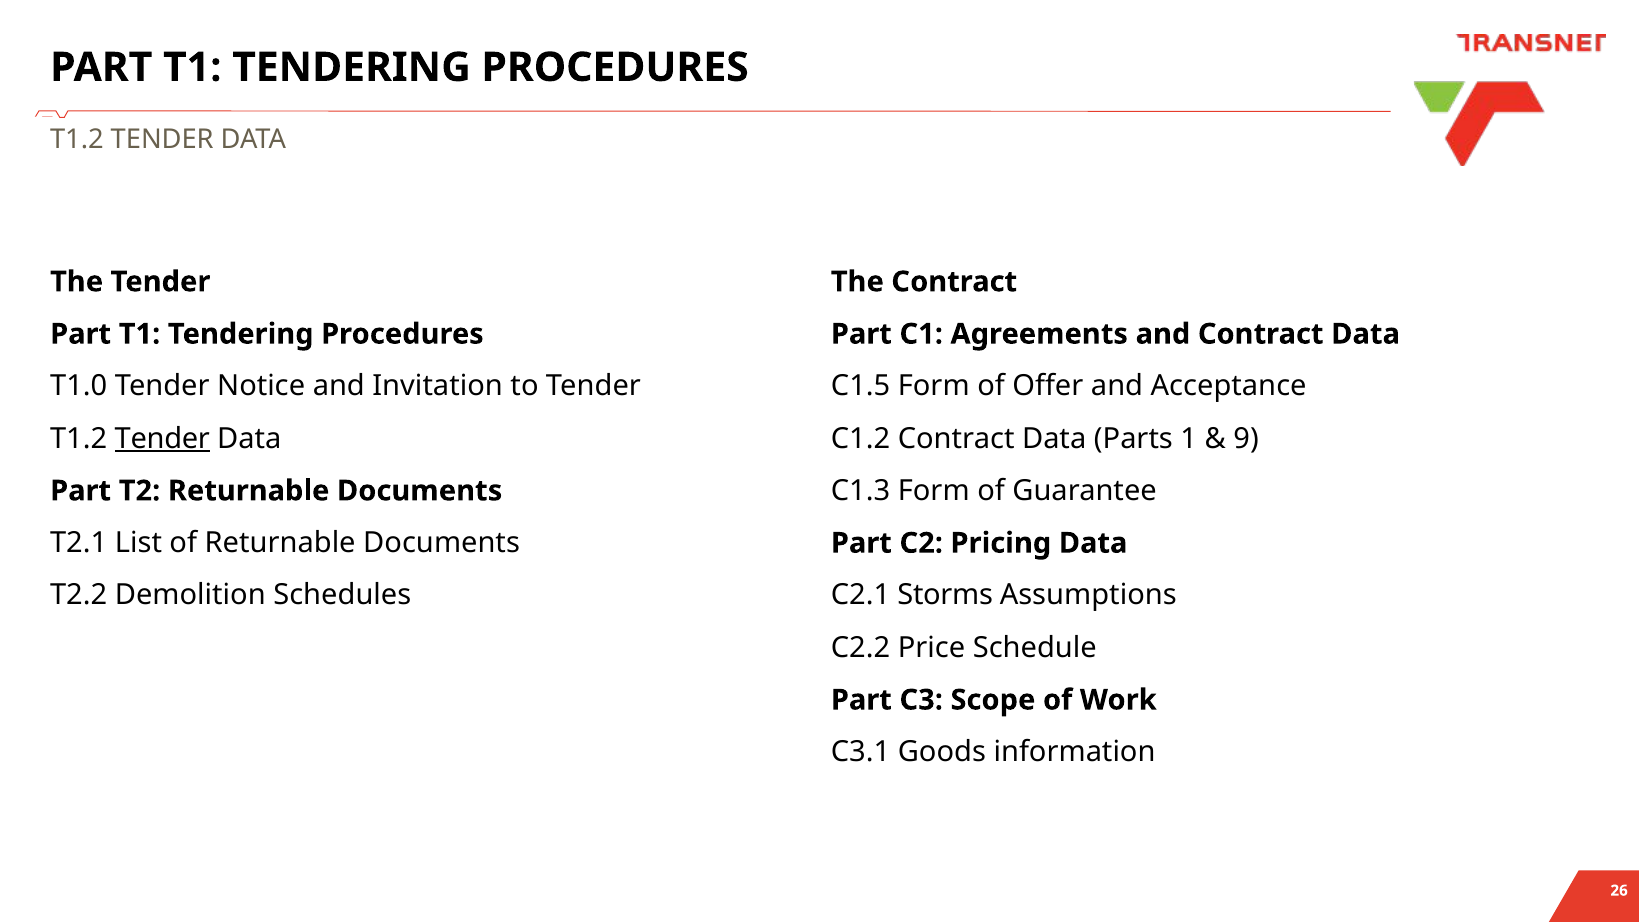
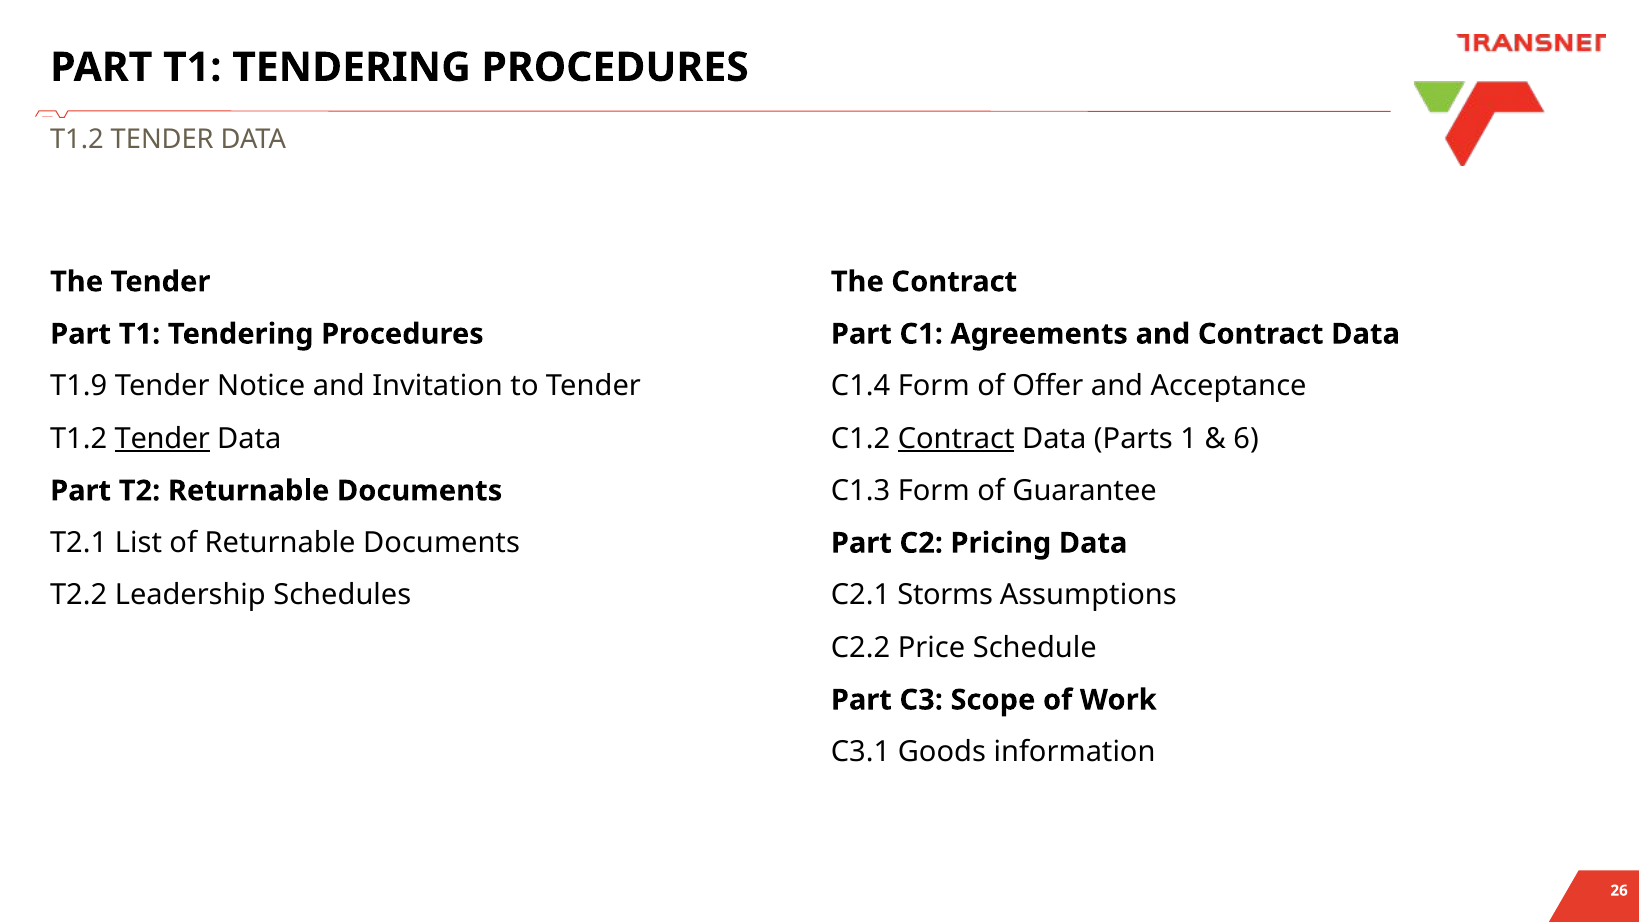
T1.0: T1.0 -> T1.9
C1.5: C1.5 -> C1.4
Contract at (956, 439) underline: none -> present
9: 9 -> 6
Demolition: Demolition -> Leadership
